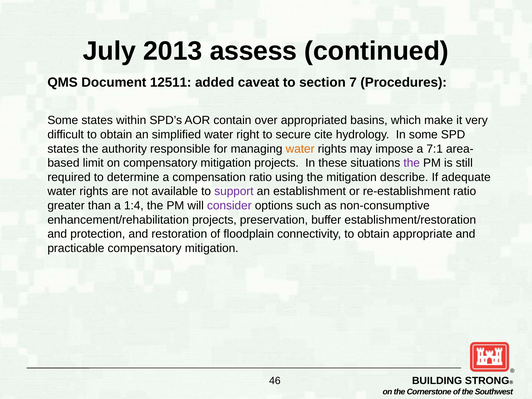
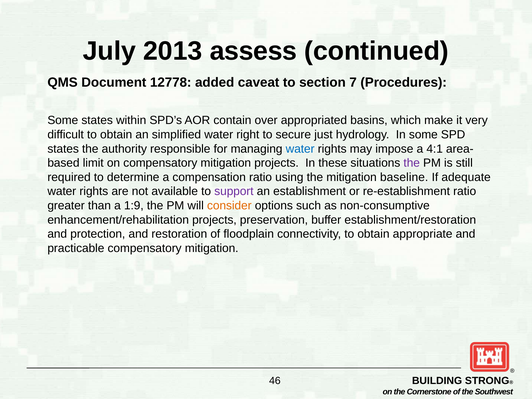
12511: 12511 -> 12778
cite: cite -> just
water at (300, 149) colour: orange -> blue
7:1: 7:1 -> 4:1
describe: describe -> baseline
1:4: 1:4 -> 1:9
consider colour: purple -> orange
